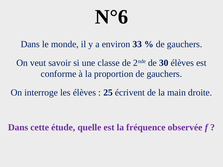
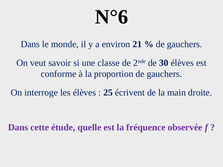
33: 33 -> 21
